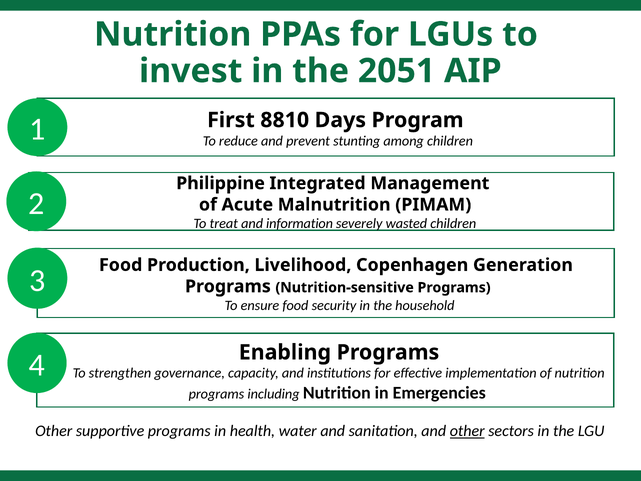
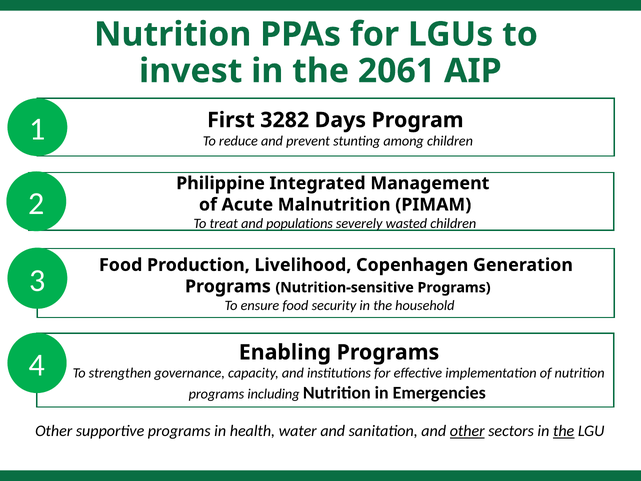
2051: 2051 -> 2061
8810: 8810 -> 3282
information: information -> populations
the at (564, 431) underline: none -> present
